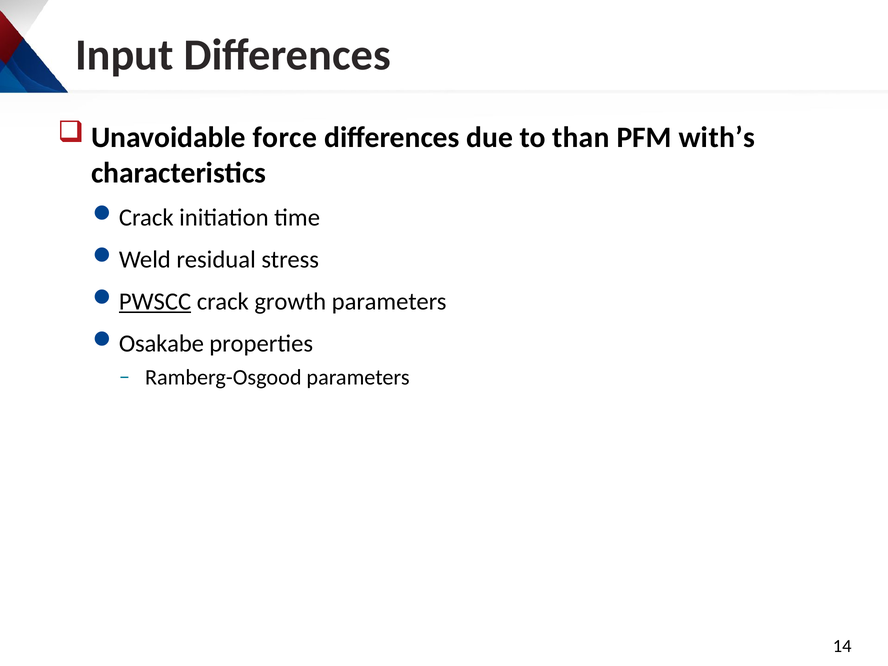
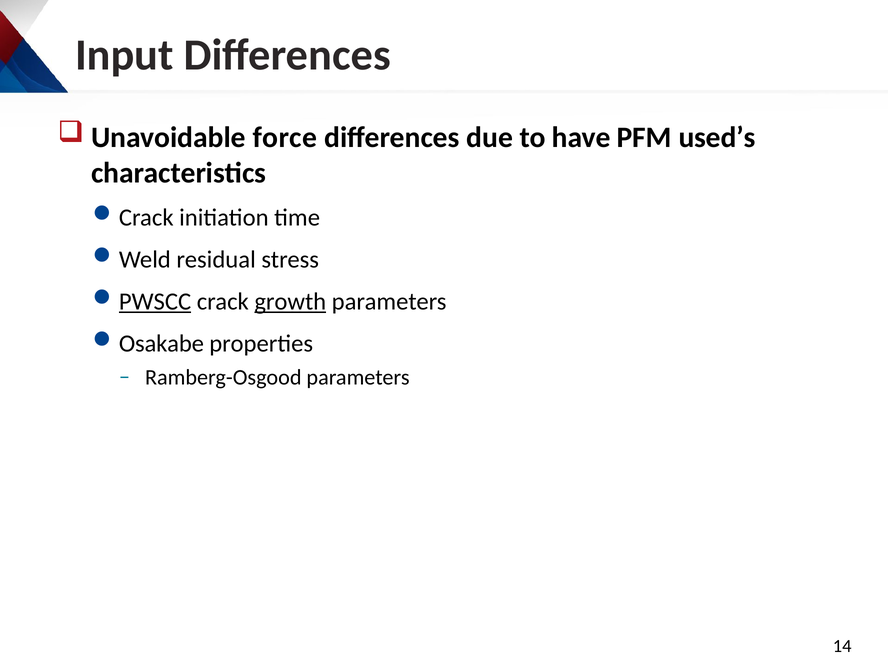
than: than -> have
with’s: with’s -> used’s
growth underline: none -> present
